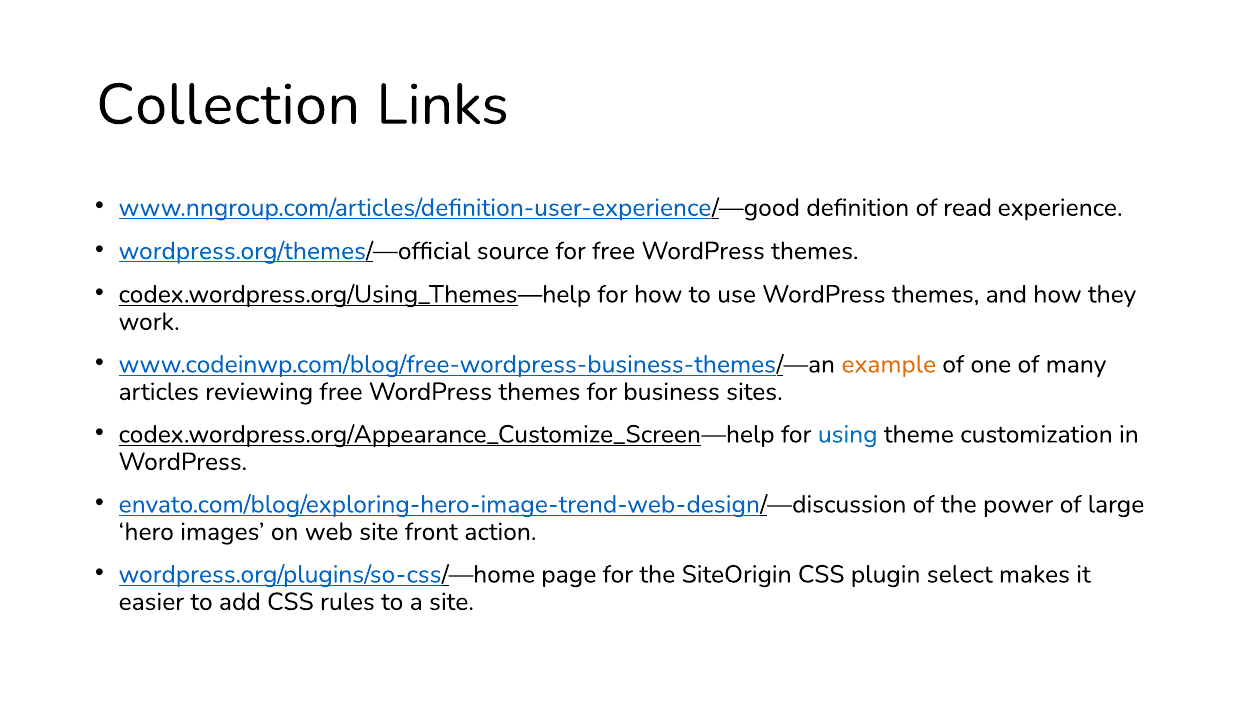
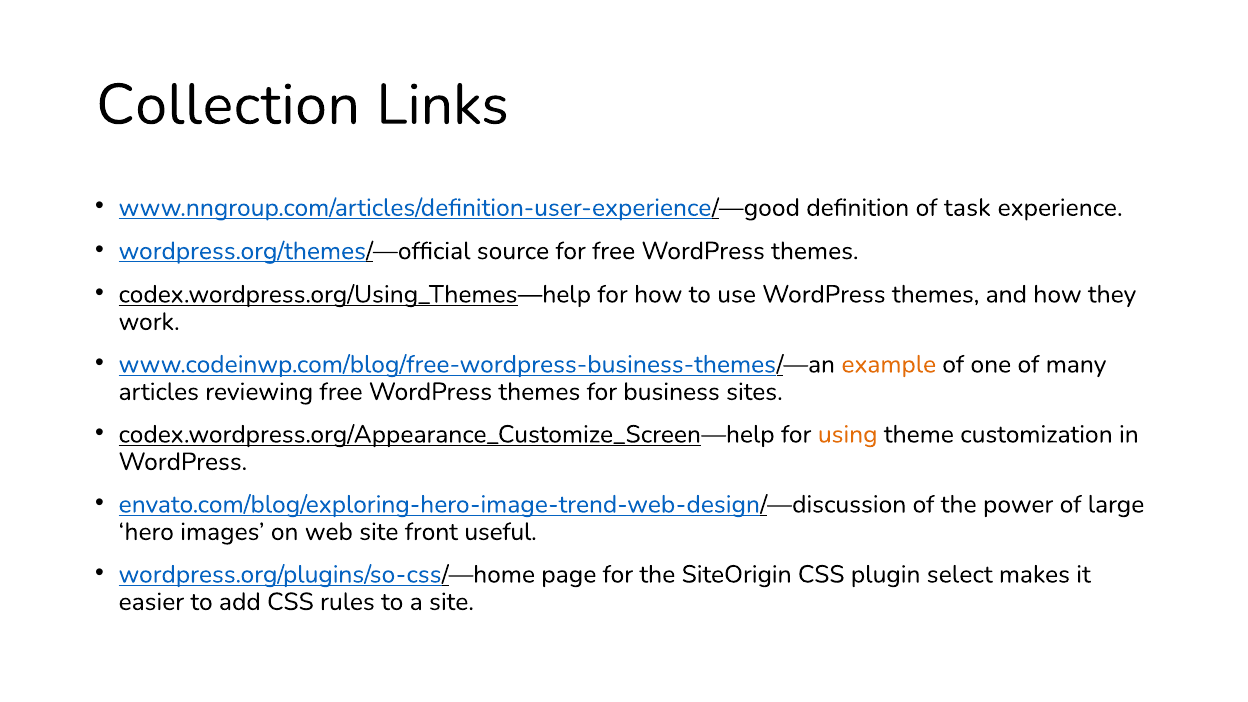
read: read -> task
using colour: blue -> orange
action: action -> useful
